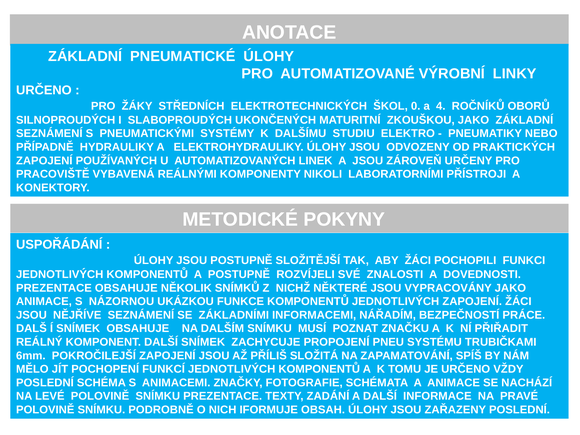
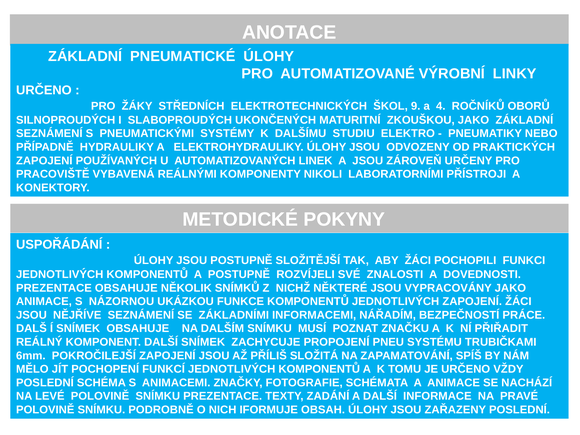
0: 0 -> 9
